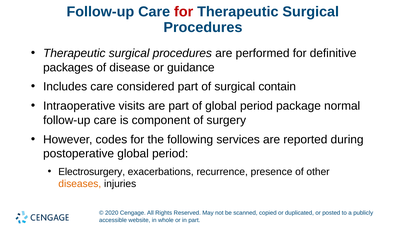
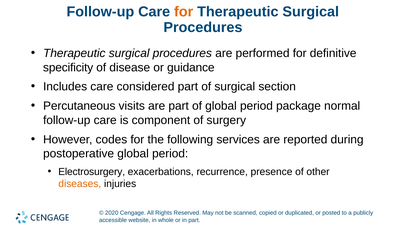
for at (184, 12) colour: red -> orange
packages: packages -> specificity
contain: contain -> section
Intraoperative: Intraoperative -> Percutaneous
